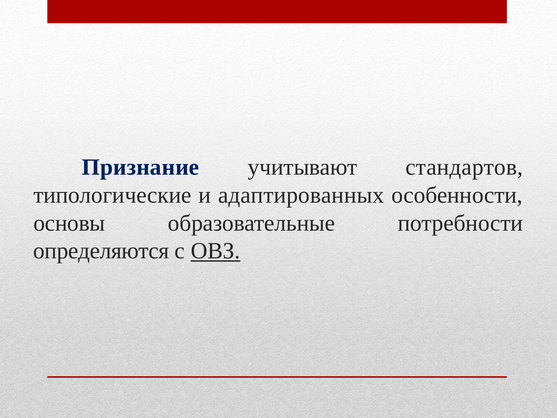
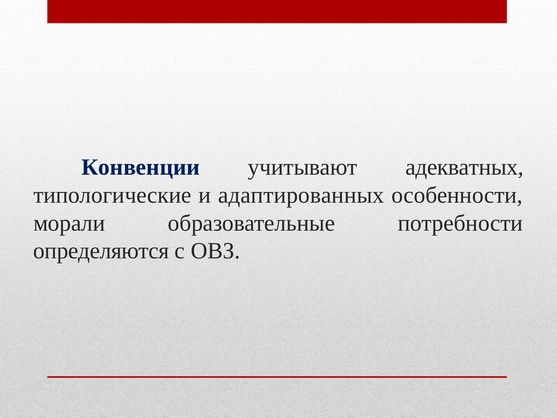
Признание: Признание -> Конвенции
стандартов: стандартов -> адекватных
основы: основы -> морали
ОВЗ underline: present -> none
